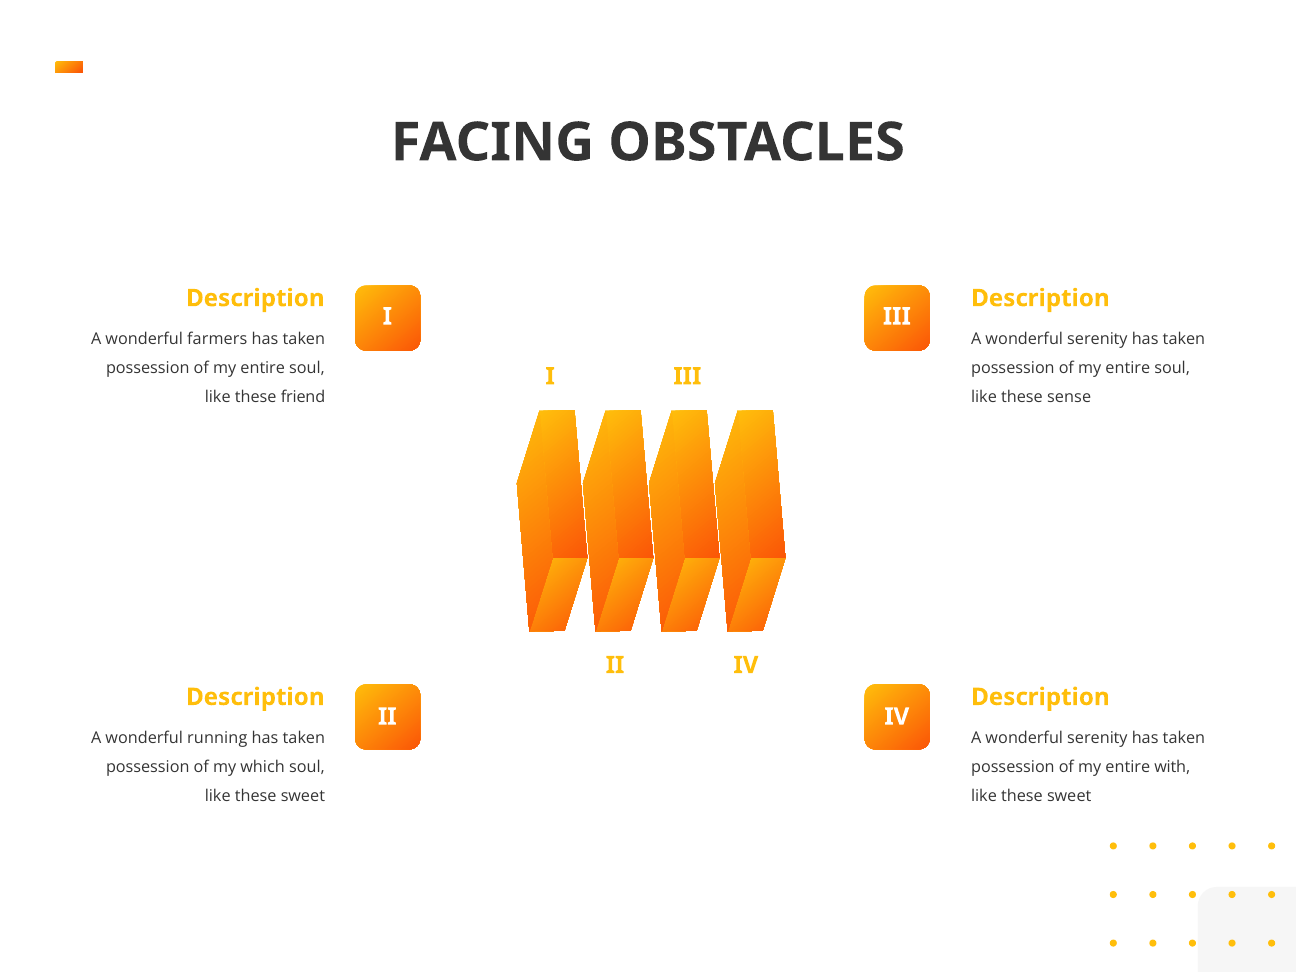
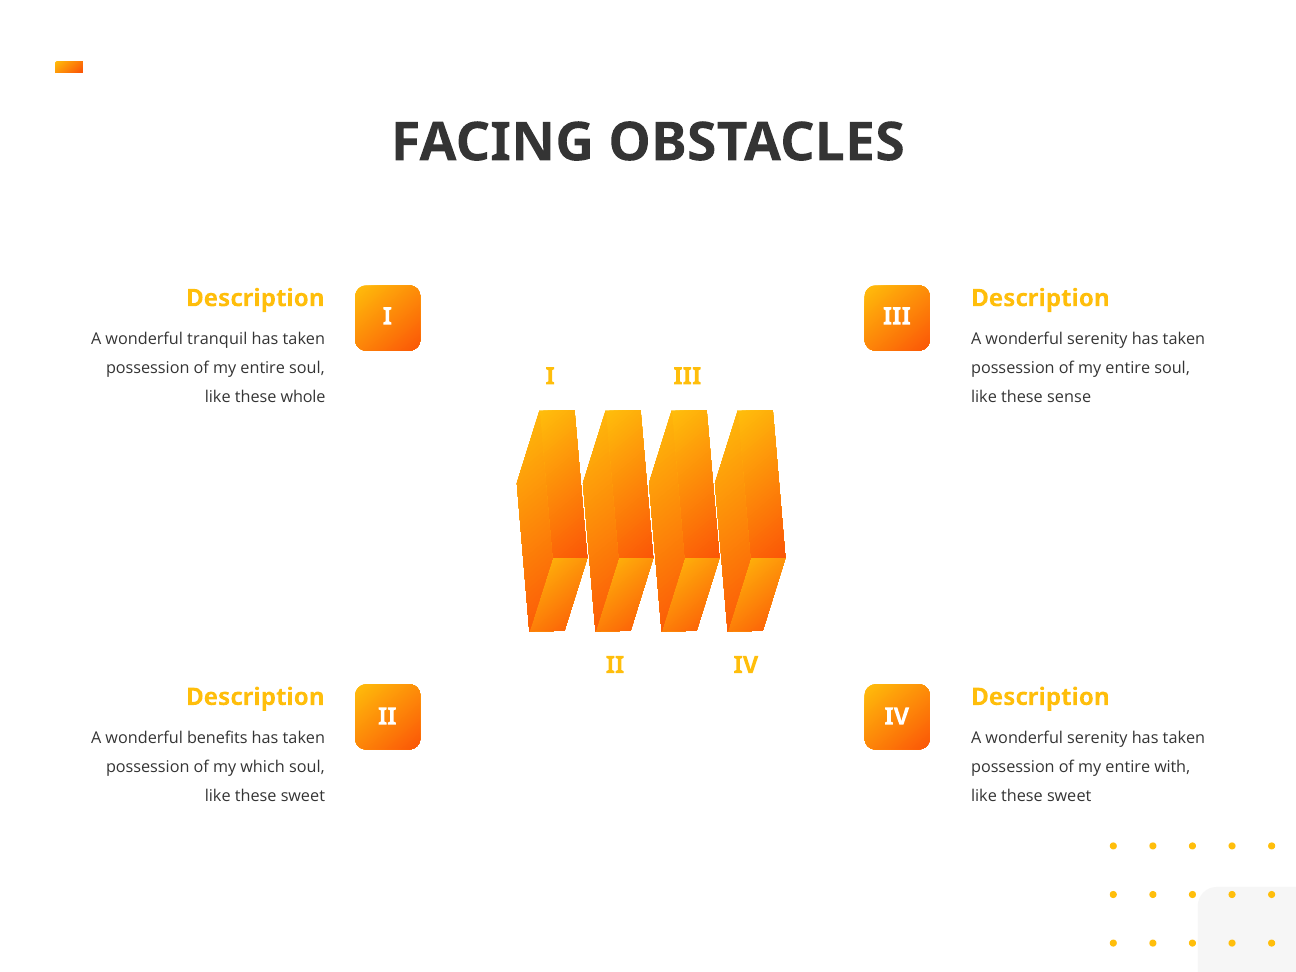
farmers: farmers -> tranquil
friend: friend -> whole
running: running -> benefits
